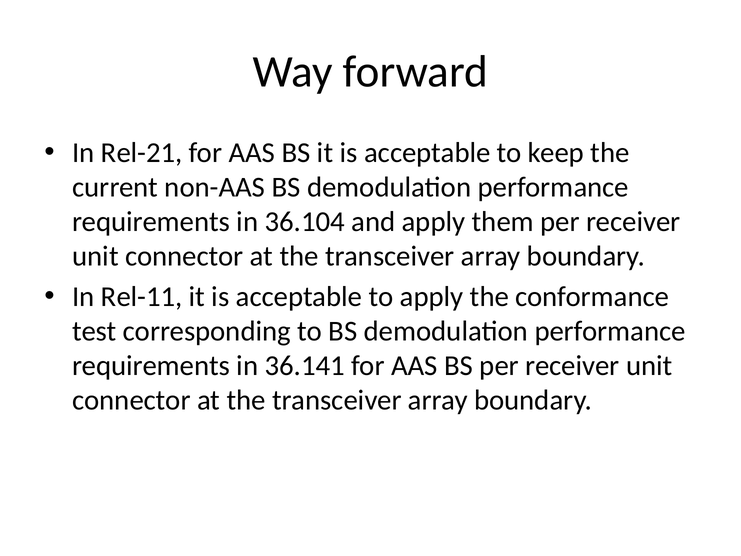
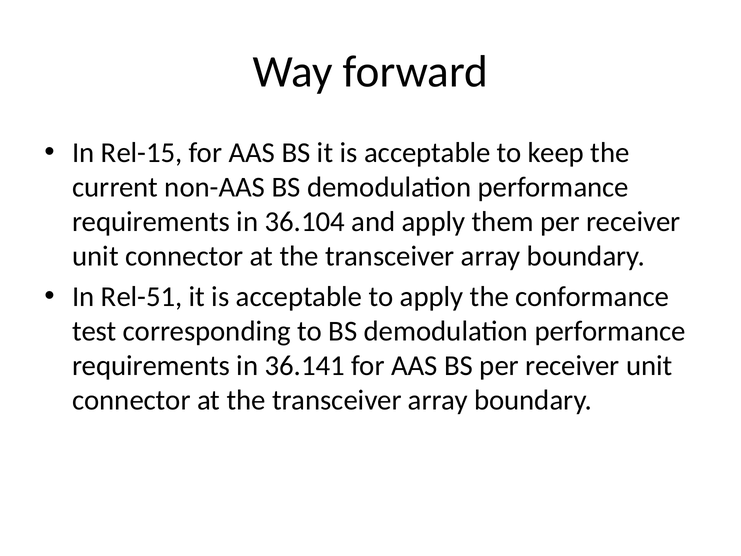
Rel-21: Rel-21 -> Rel-15
Rel-11: Rel-11 -> Rel-51
